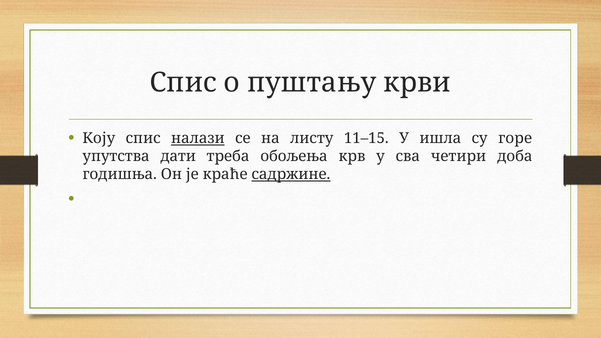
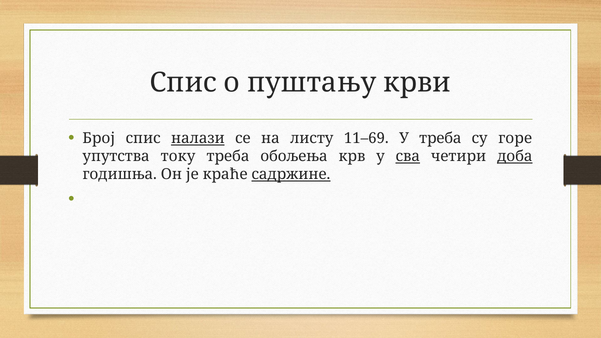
Коју: Коју -> Број
11–15: 11–15 -> 11–69
У ишла: ишла -> треба
дати: дати -> току
сва underline: none -> present
доба underline: none -> present
